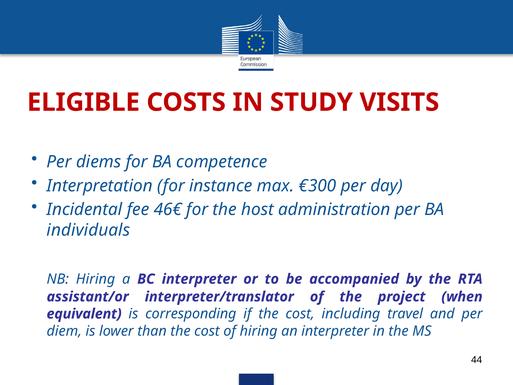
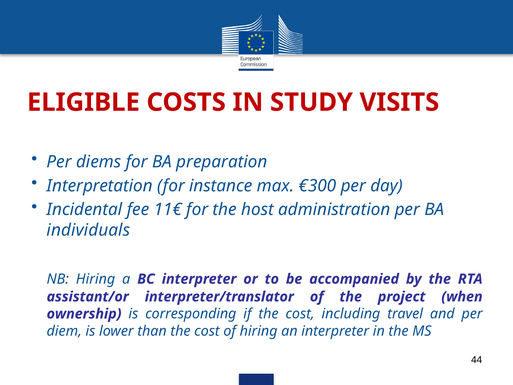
competence: competence -> preparation
46€: 46€ -> 11€
equivalent: equivalent -> ownership
